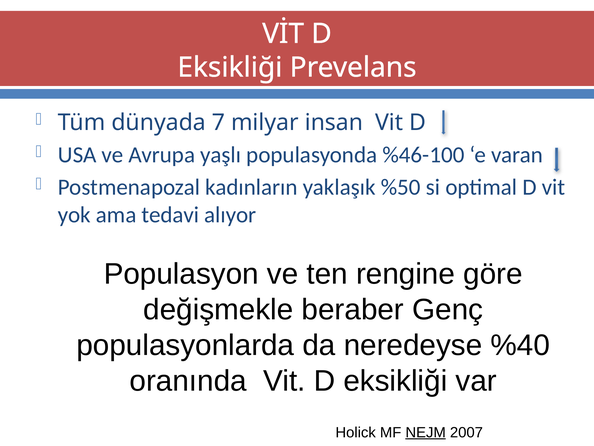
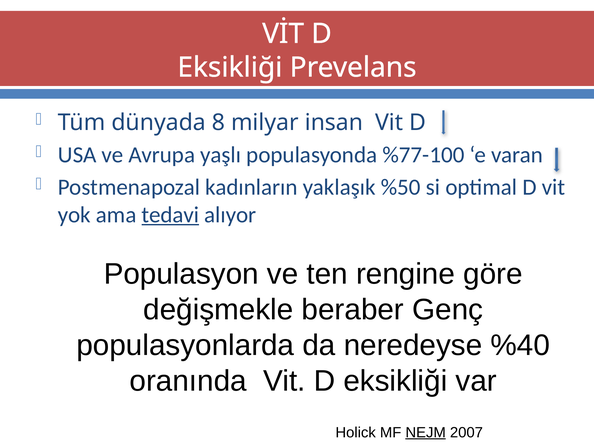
7: 7 -> 8
%46-100: %46-100 -> %77-100
tedavi underline: none -> present
